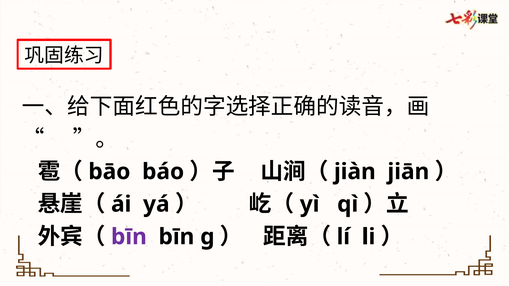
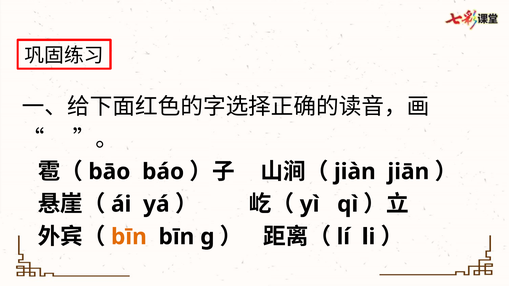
bīn at (129, 237) colour: purple -> orange
